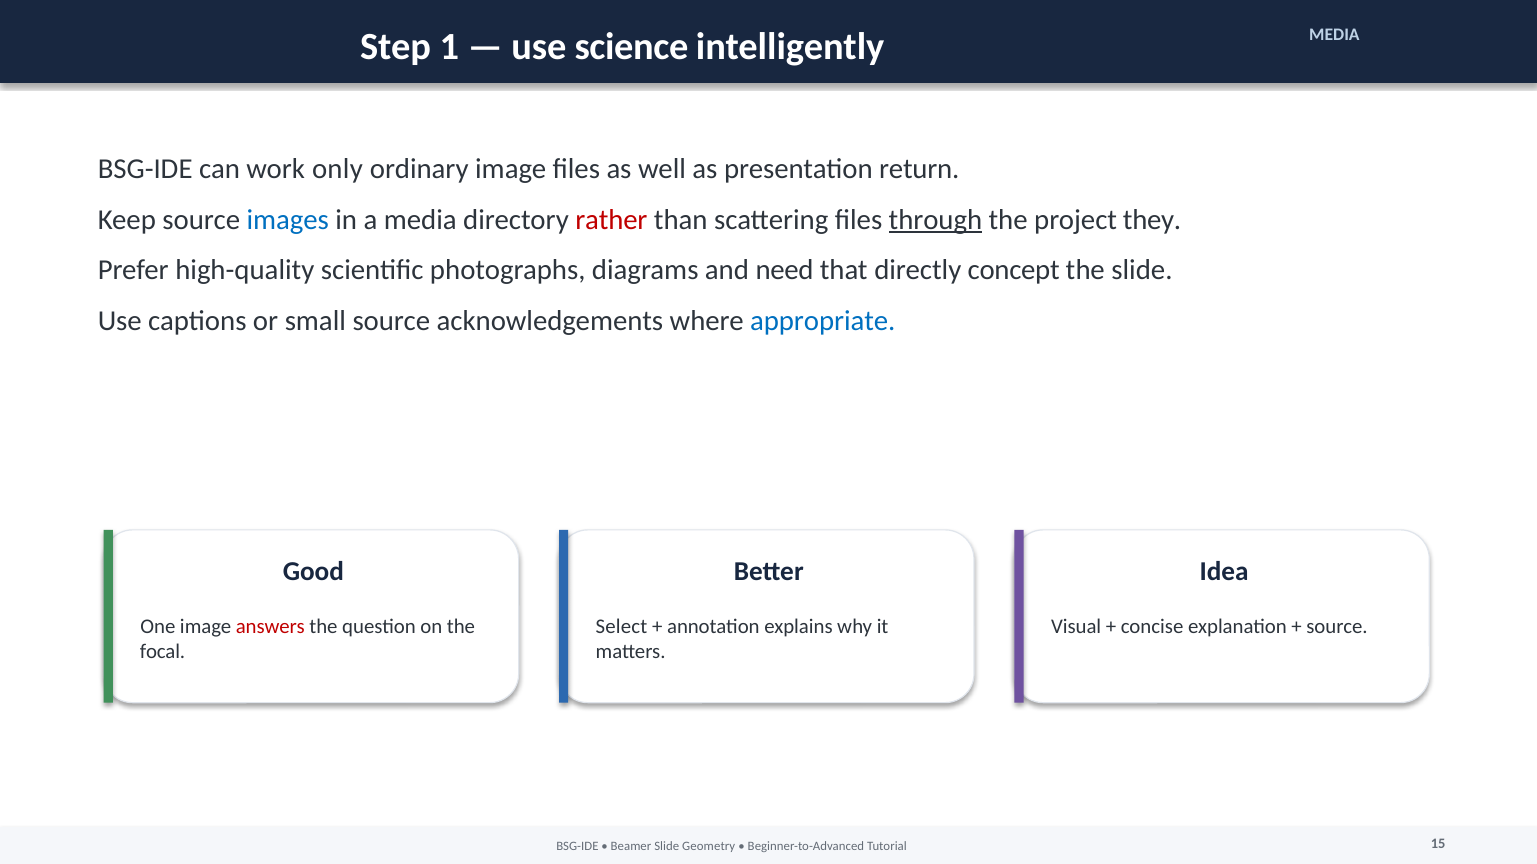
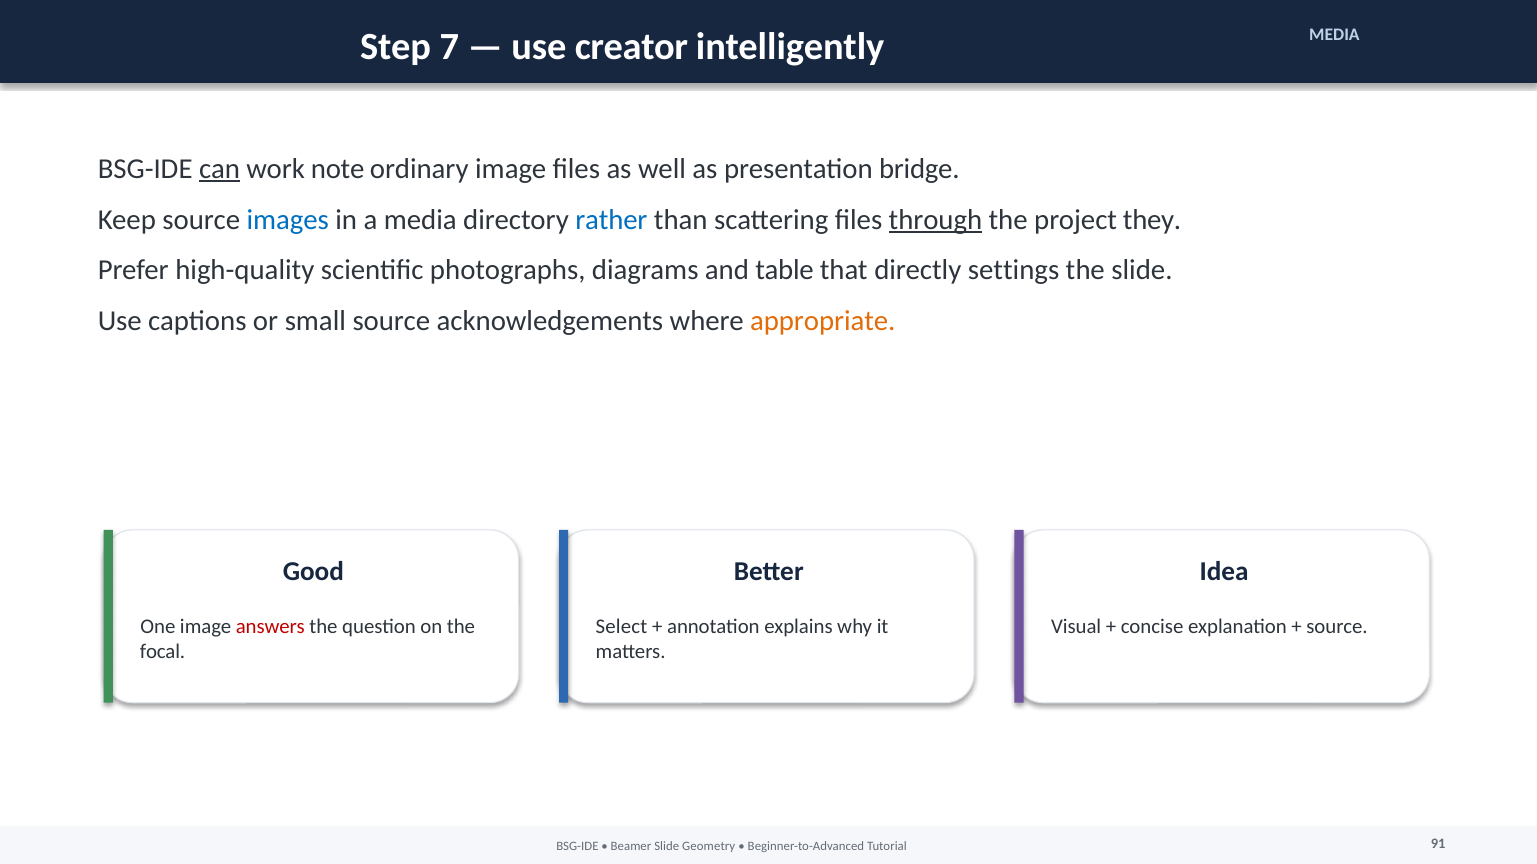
1: 1 -> 7
science: science -> creator
can underline: none -> present
only: only -> note
return: return -> bridge
rather colour: red -> blue
need: need -> table
concept: concept -> settings
appropriate colour: blue -> orange
15: 15 -> 91
